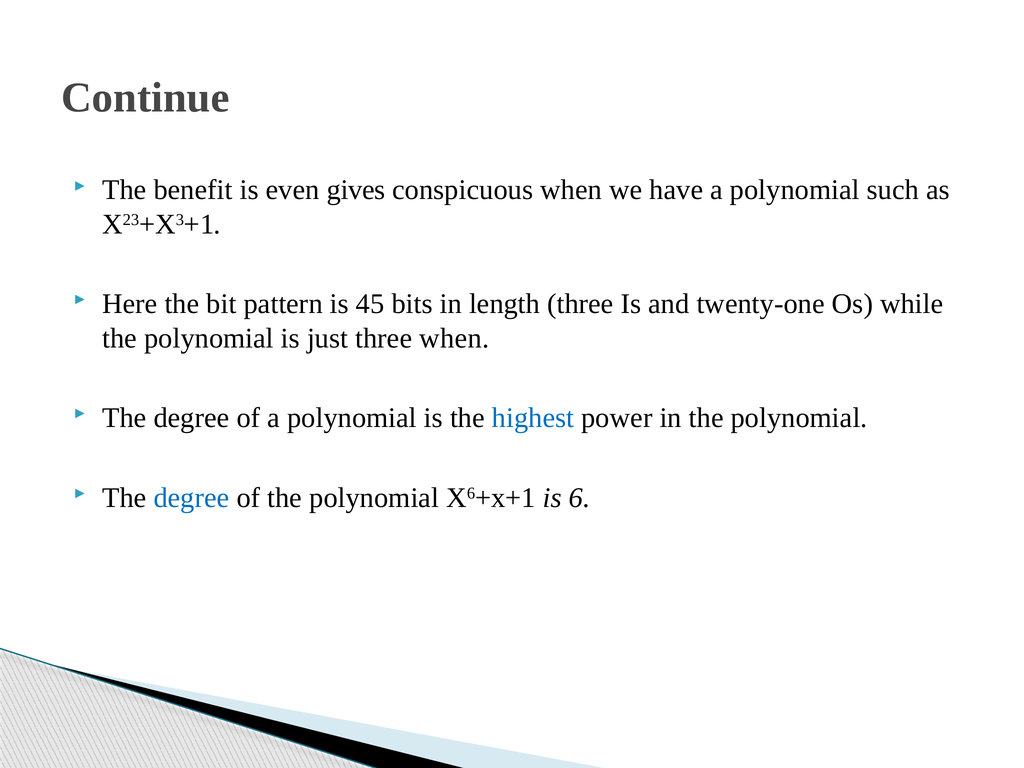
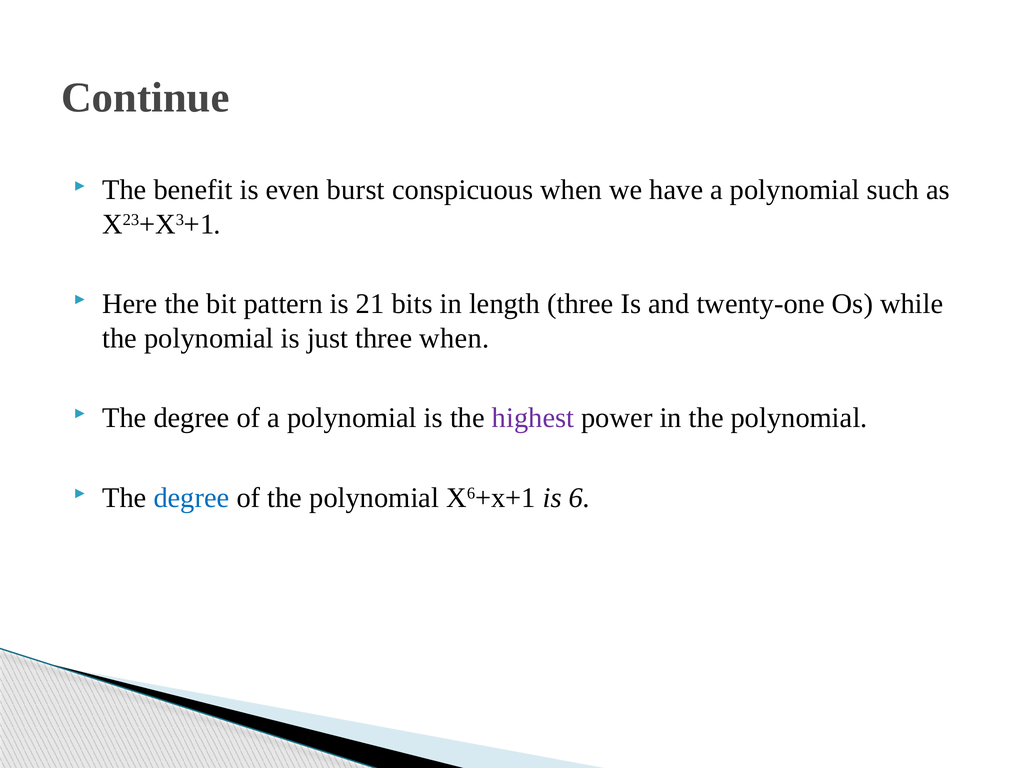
gives: gives -> burst
45: 45 -> 21
highest colour: blue -> purple
